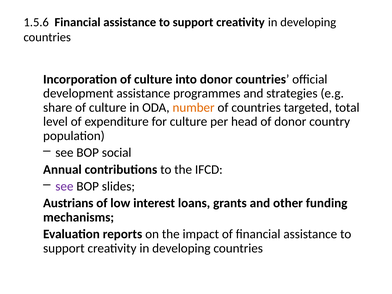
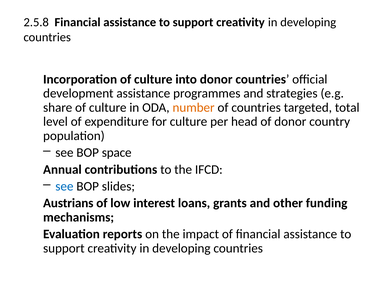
1.5.6: 1.5.6 -> 2.5.8
social: social -> space
see at (64, 186) colour: purple -> blue
